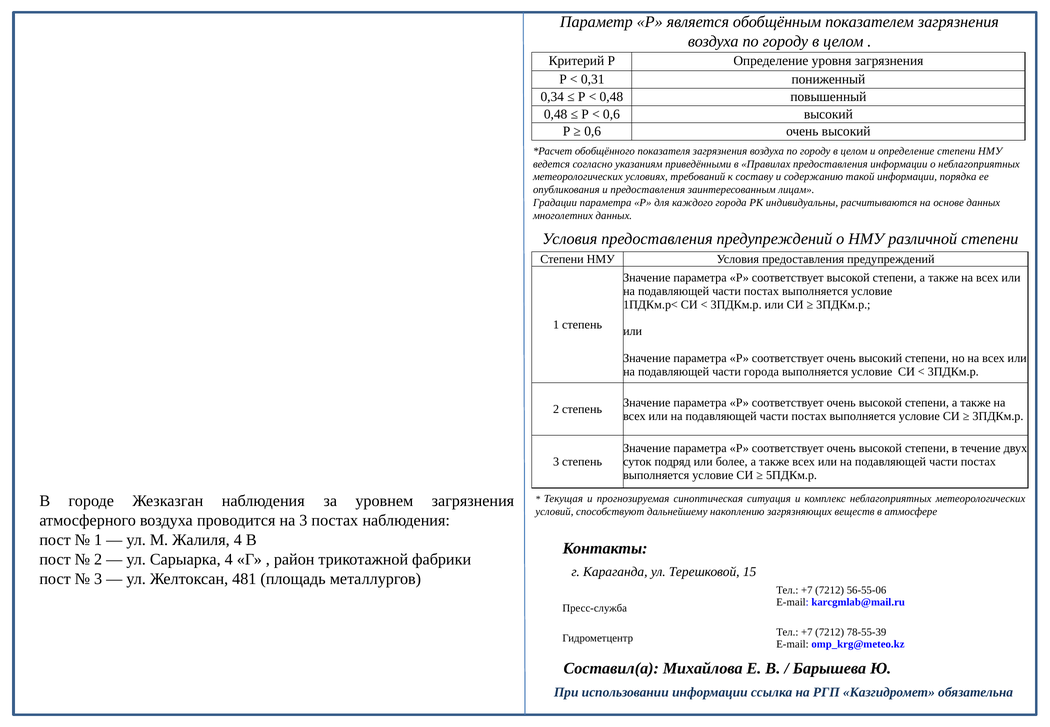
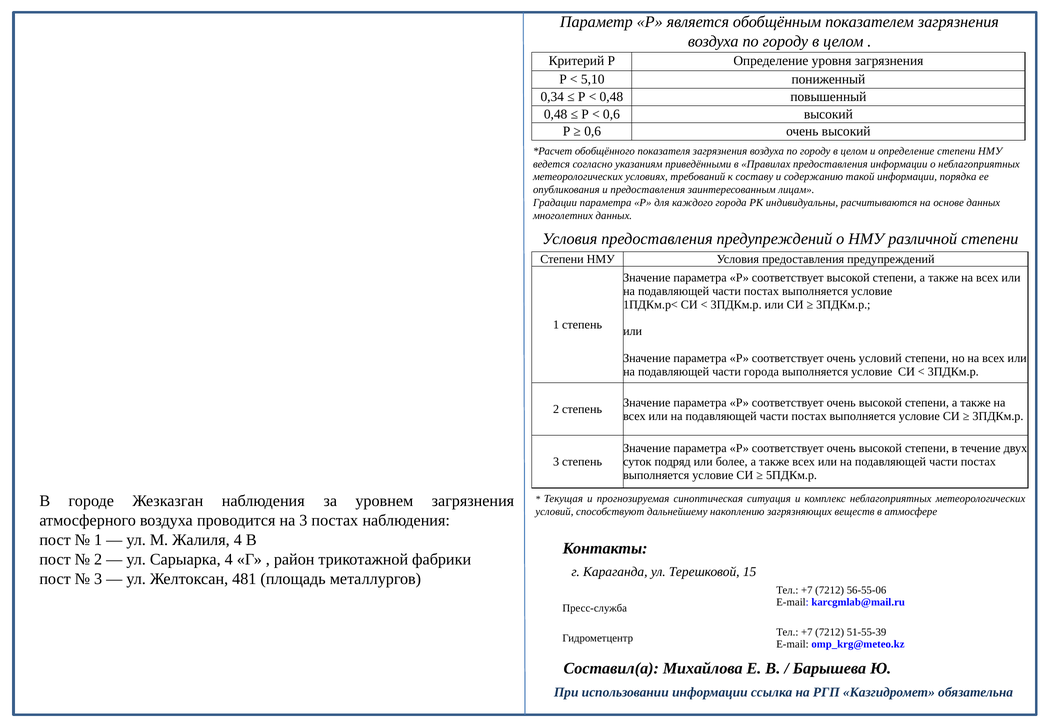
0,31: 0,31 -> 5,10
соответствует очень высокий: высокий -> условий
78-55-39: 78-55-39 -> 51-55-39
